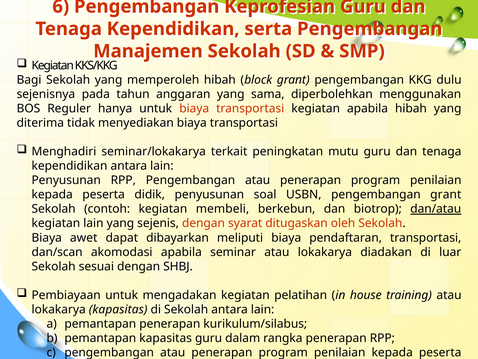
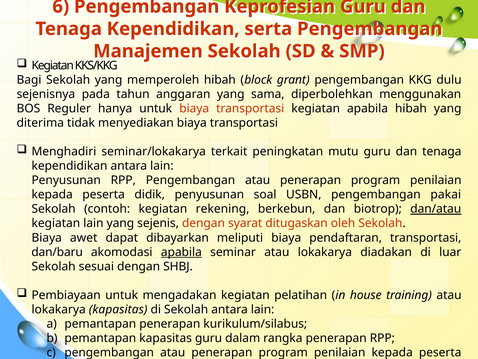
pengembangan grant: grant -> pakai
membeli: membeli -> rekening
dan/scan: dan/scan -> dan/baru
apabila at (181, 252) underline: none -> present
